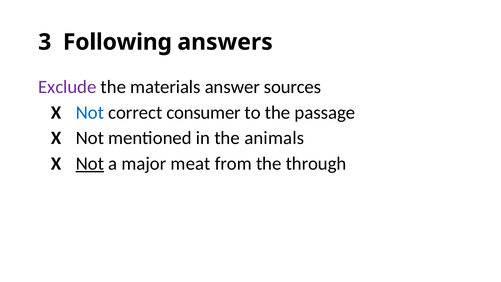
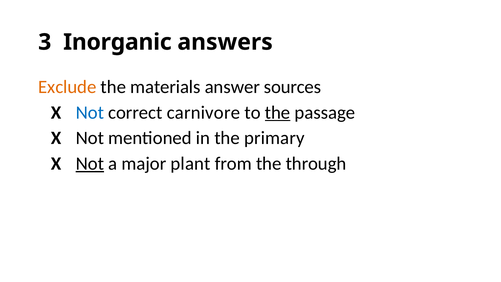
Following: Following -> Inorganic
Exclude colour: purple -> orange
consumer: consumer -> carnivore
the at (278, 112) underline: none -> present
animals: animals -> primary
meat: meat -> plant
